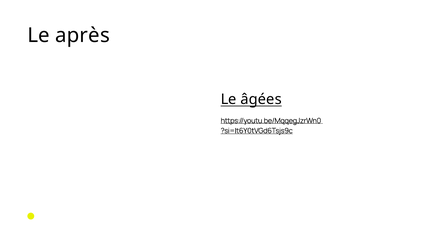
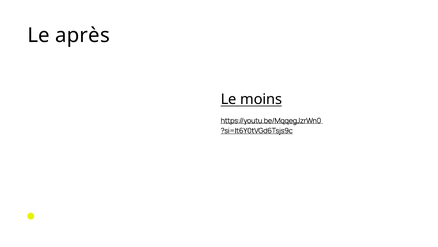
âgées: âgées -> moins
